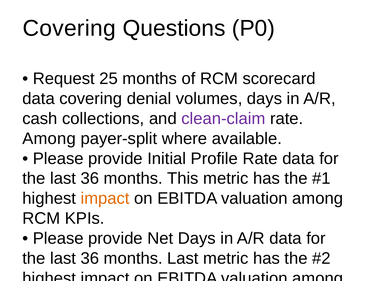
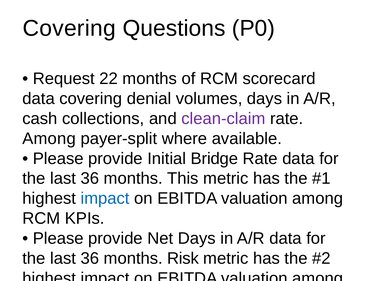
25: 25 -> 22
Profile: Profile -> Bridge
impact at (105, 198) colour: orange -> blue
months Last: Last -> Risk
